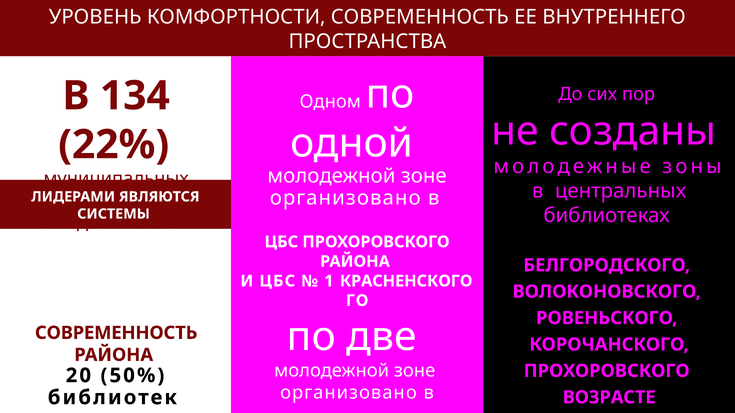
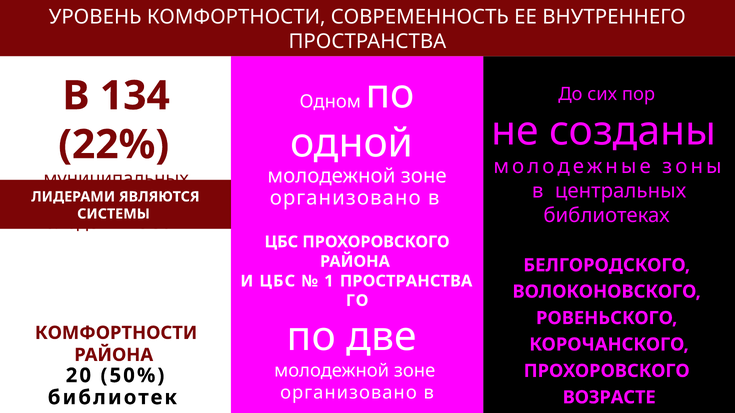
1 КРАСНЕНСКОГО: КРАСНЕНСКОГО -> ПРОСТРАНСТВА
СОВРЕМЕННОСТЬ at (116, 333): СОВРЕМЕННОСТЬ -> КОМФОРТНОСТИ
